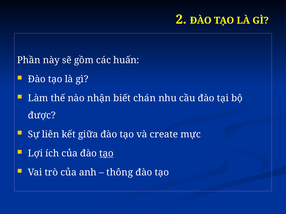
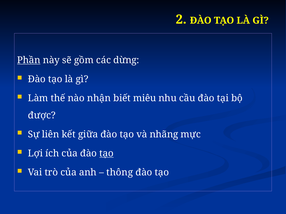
Phần underline: none -> present
huấn: huấn -> dừng
chán: chán -> miêu
create: create -> nhãng
